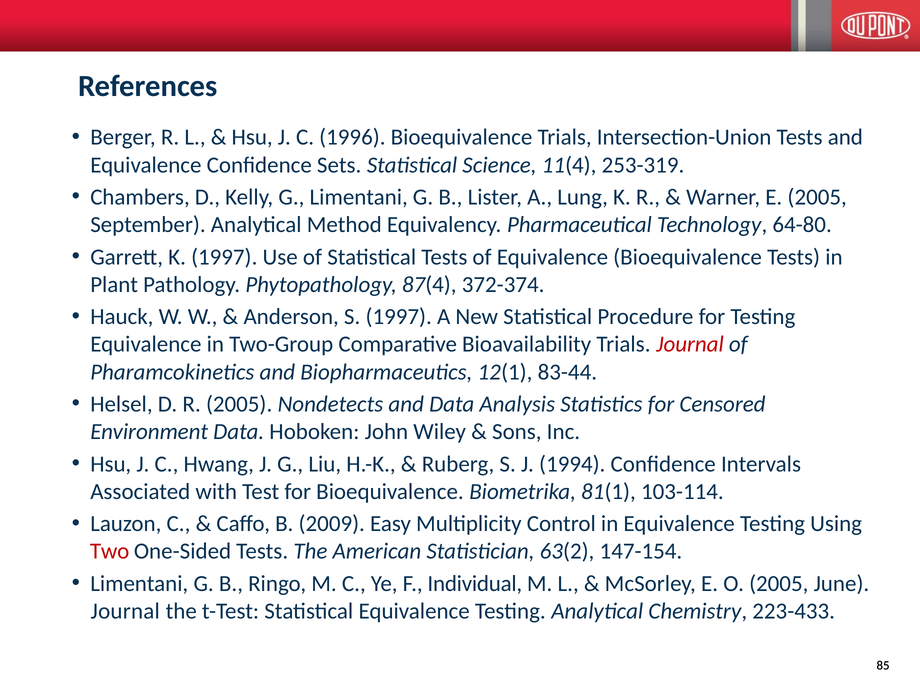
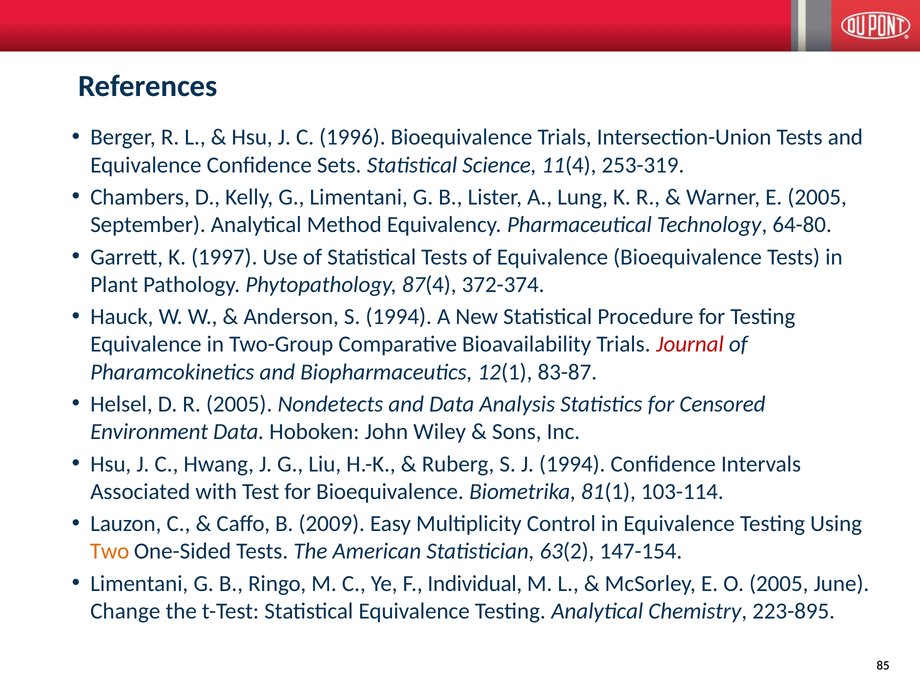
S 1997: 1997 -> 1994
83-44: 83-44 -> 83-87
Two colour: red -> orange
Journal at (125, 611): Journal -> Change
223-433: 223-433 -> 223-895
